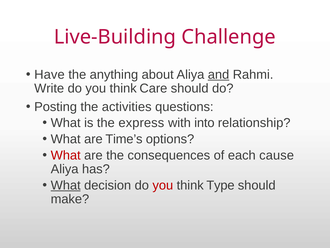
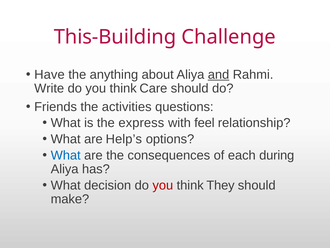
Live-Building: Live-Building -> This-Building
Posting: Posting -> Friends
into: into -> feel
Time’s: Time’s -> Help’s
What at (66, 155) colour: red -> blue
cause: cause -> during
What at (66, 185) underline: present -> none
Type: Type -> They
